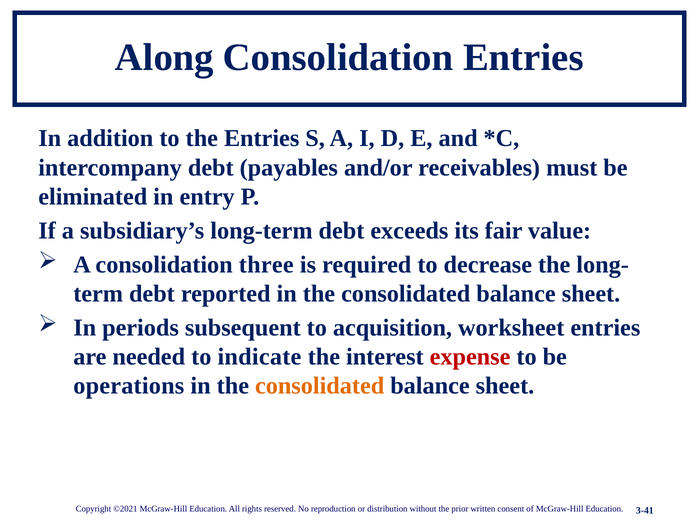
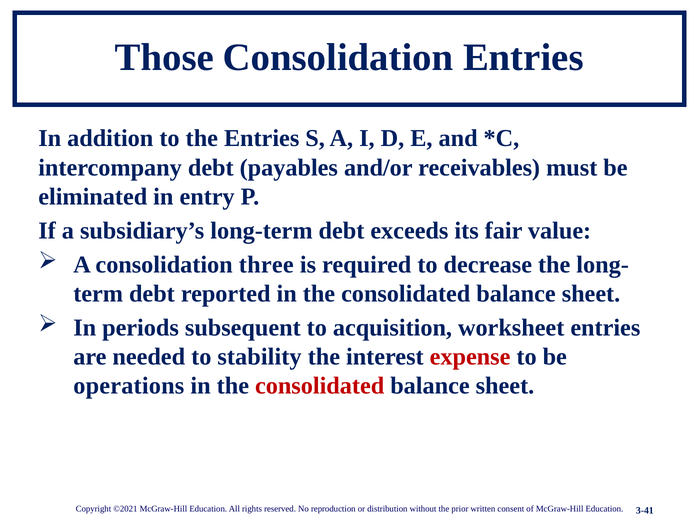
Along: Along -> Those
indicate: indicate -> stability
consolidated at (320, 386) colour: orange -> red
